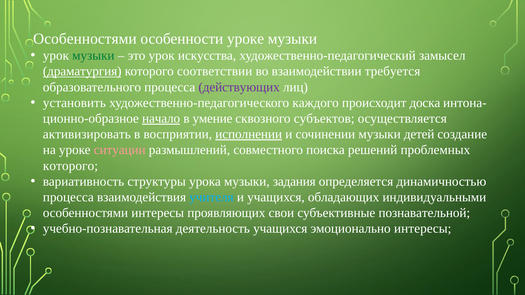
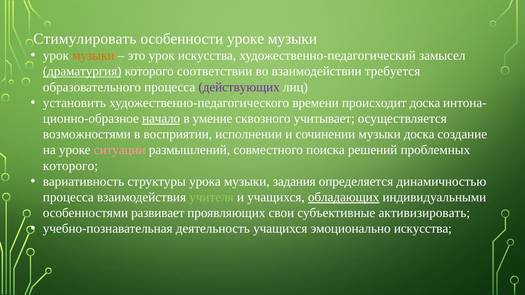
Особенностями at (85, 39): Особенностями -> Стимулировать
музыки at (93, 56) colour: green -> orange
каждого: каждого -> времени
субъектов: субъектов -> учитывает
активизировать: активизировать -> возможностями
исполнении underline: present -> none
музыки детей: детей -> доска
учителя colour: light blue -> light green
обладающих underline: none -> present
особенностями интересы: интересы -> развивает
познавательной: познавательной -> активизировать
эмоционально интересы: интересы -> искусства
